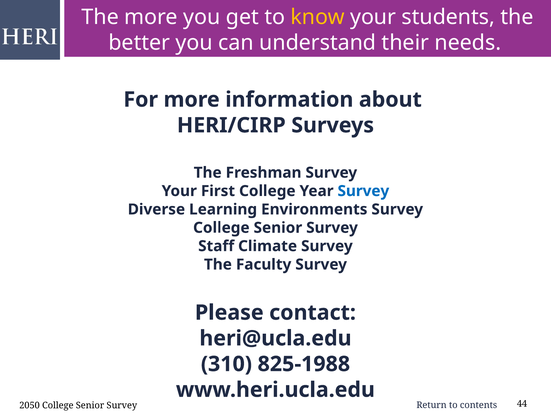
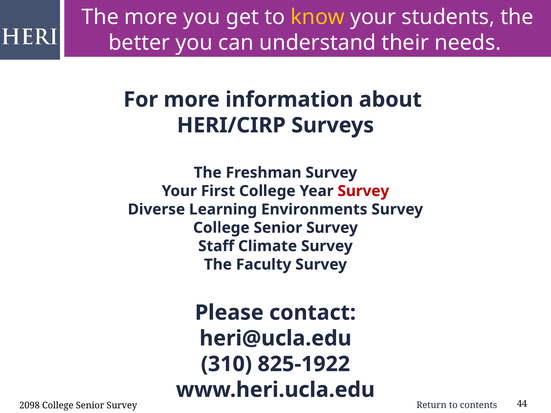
Survey at (363, 191) colour: blue -> red
825-1988: 825-1988 -> 825-1922
2050: 2050 -> 2098
